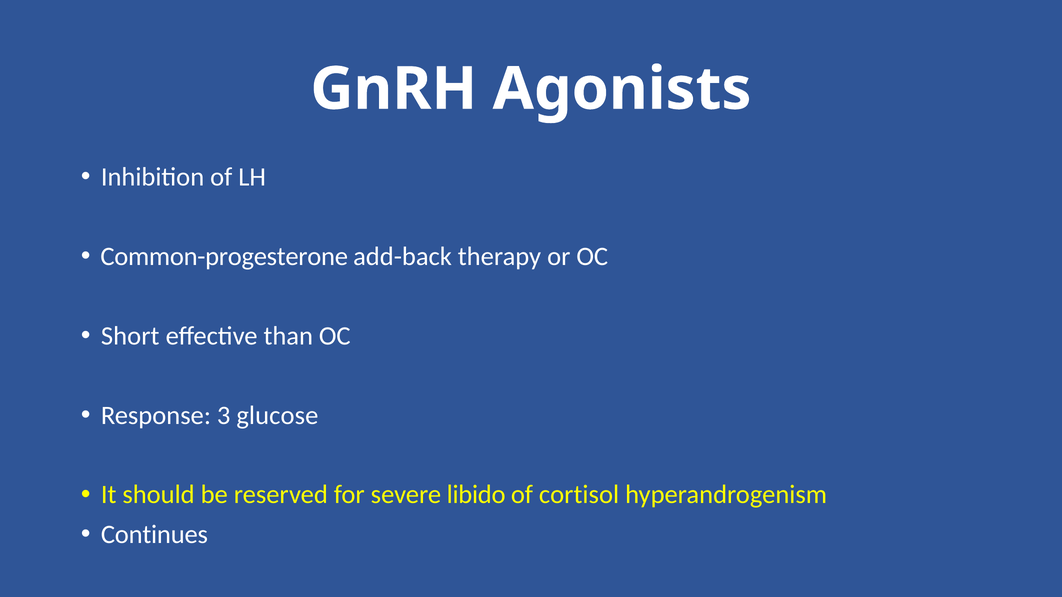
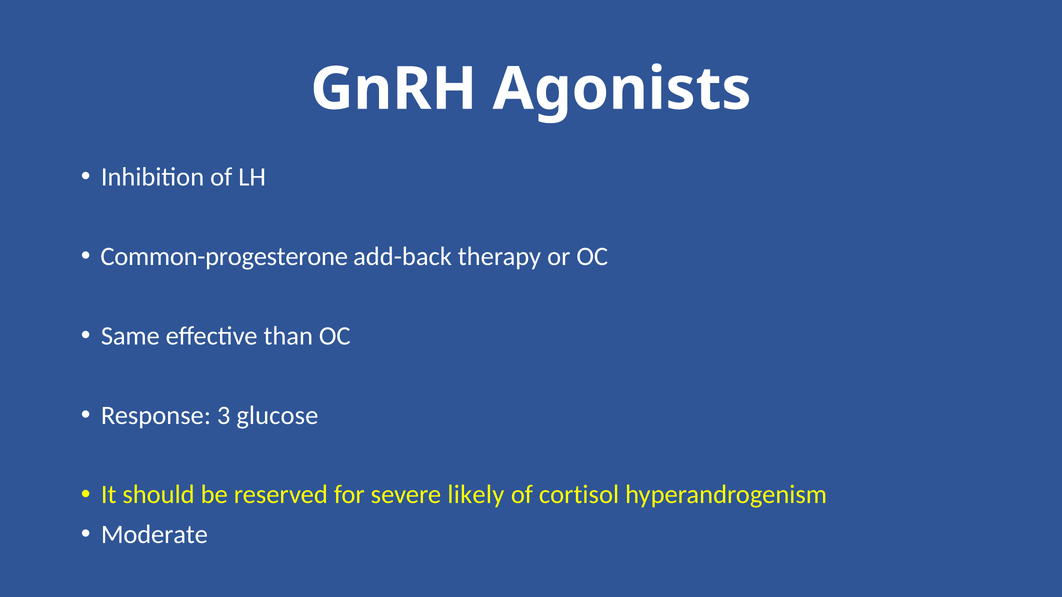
Short: Short -> Same
libido: libido -> likely
Continues: Continues -> Moderate
